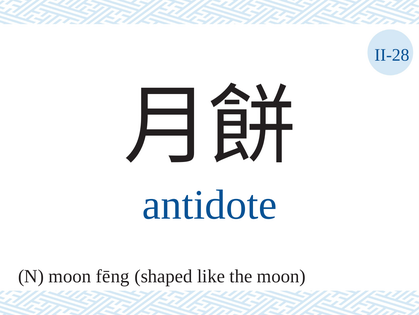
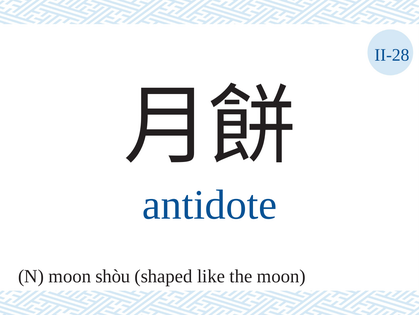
fēng: fēng -> shòu
